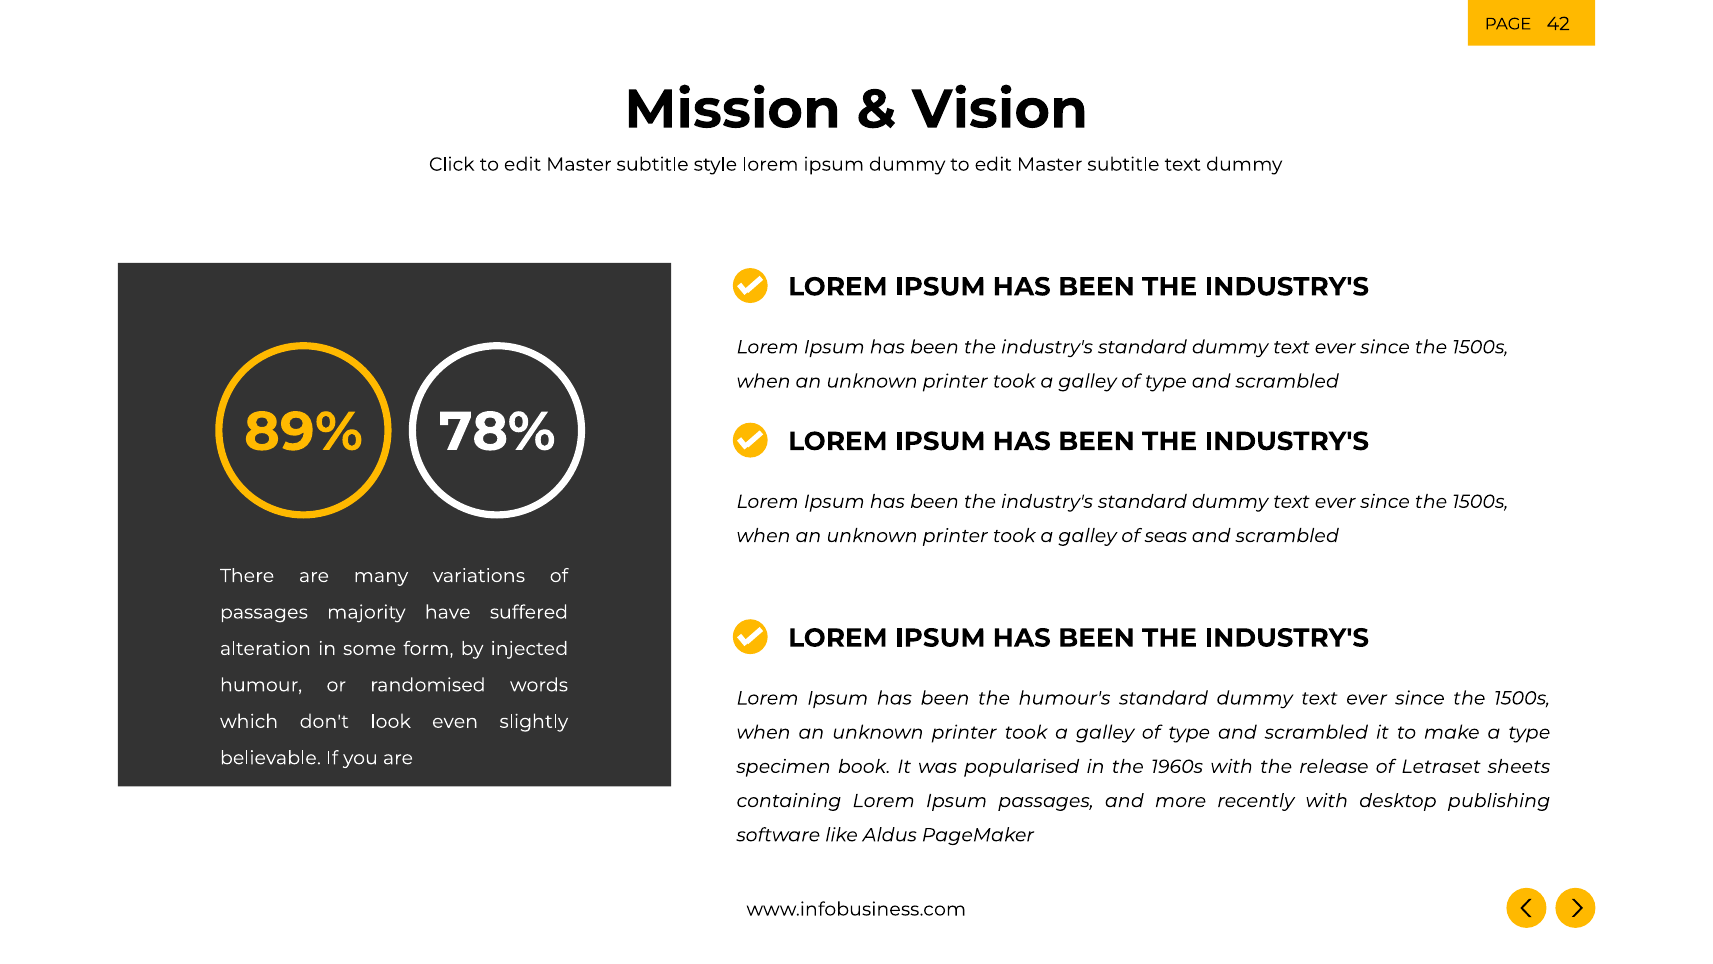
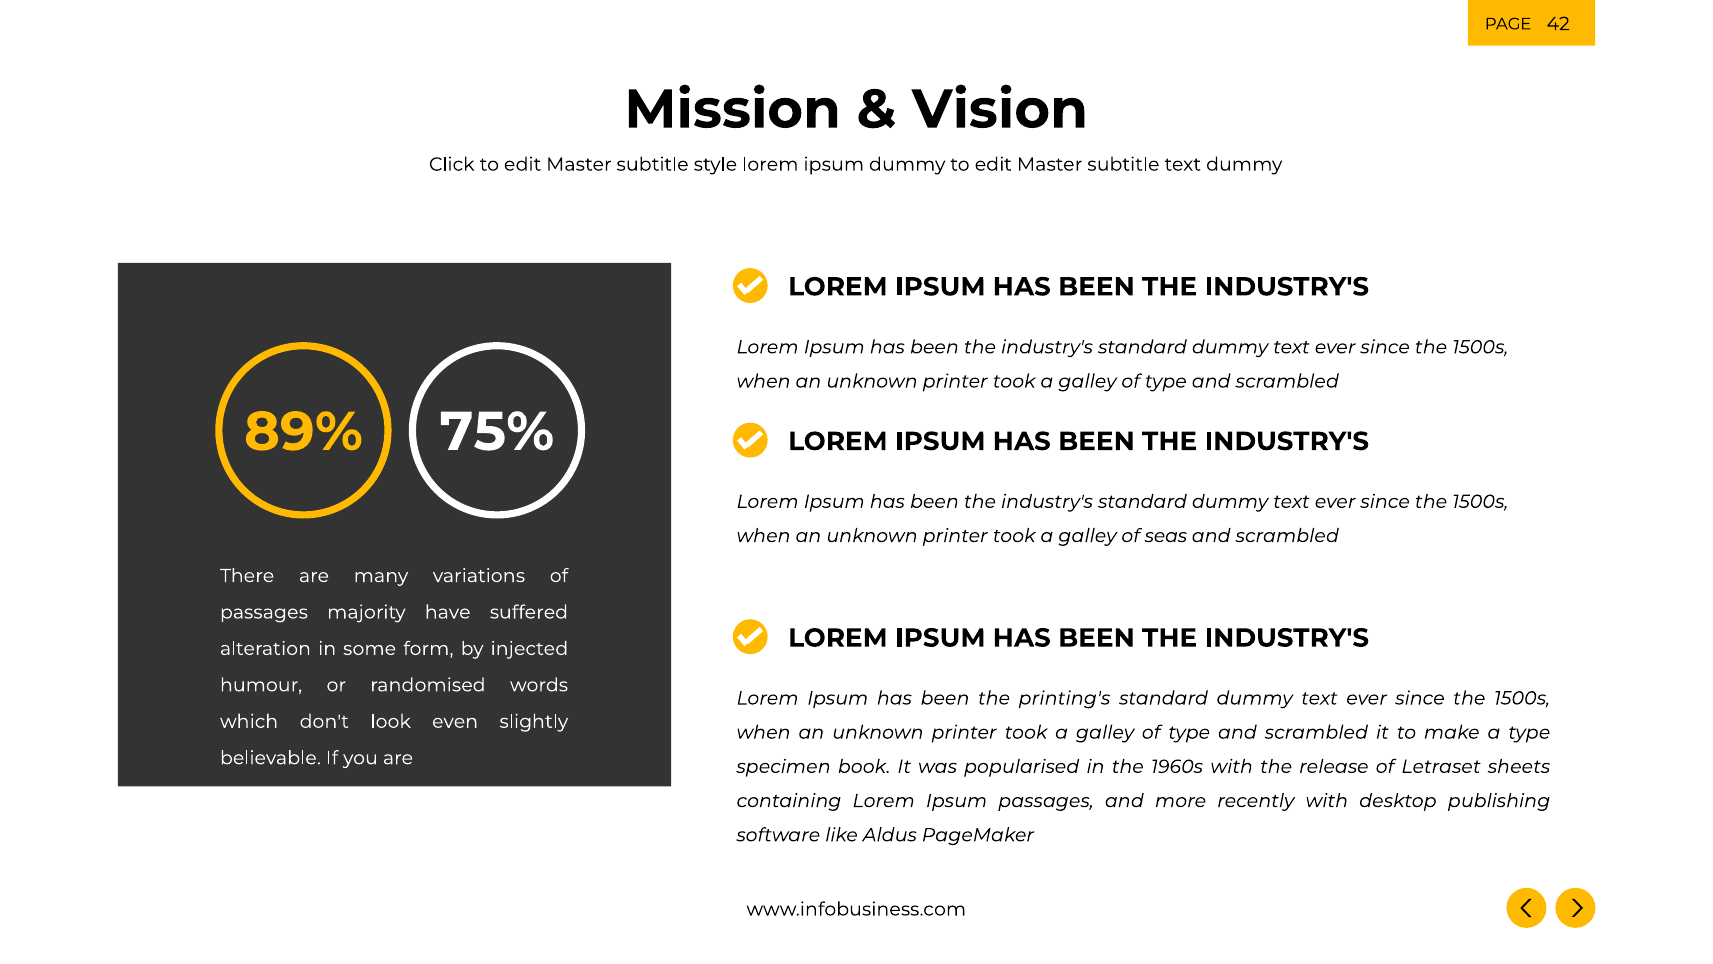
78%: 78% -> 75%
humour's: humour's -> printing's
